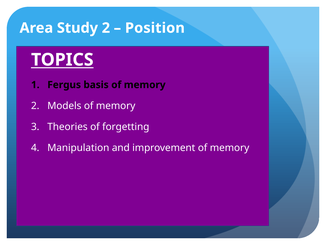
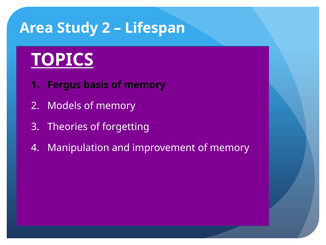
Position: Position -> Lifespan
